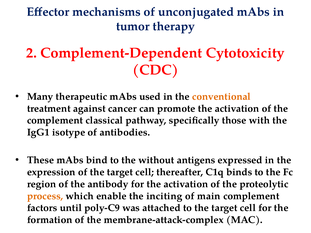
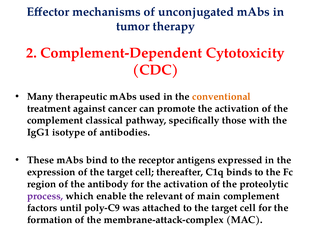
without: without -> receptor
process colour: orange -> purple
inciting: inciting -> relevant
